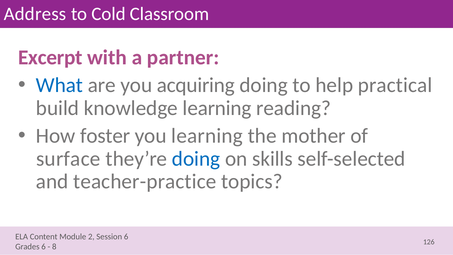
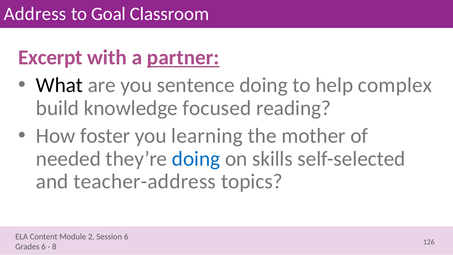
Cold: Cold -> Goal
partner underline: none -> present
What colour: blue -> black
acquiring: acquiring -> sentence
practical: practical -> complex
knowledge learning: learning -> focused
surface: surface -> needed
teacher-practice: teacher-practice -> teacher-address
